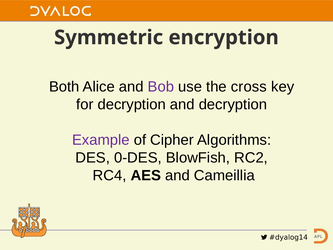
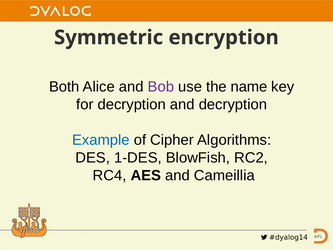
cross: cross -> name
Example colour: purple -> blue
0-DES: 0-DES -> 1-DES
